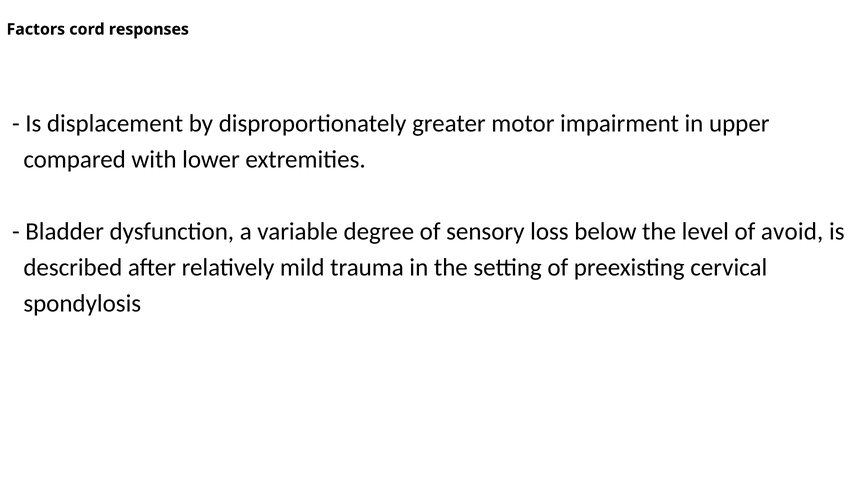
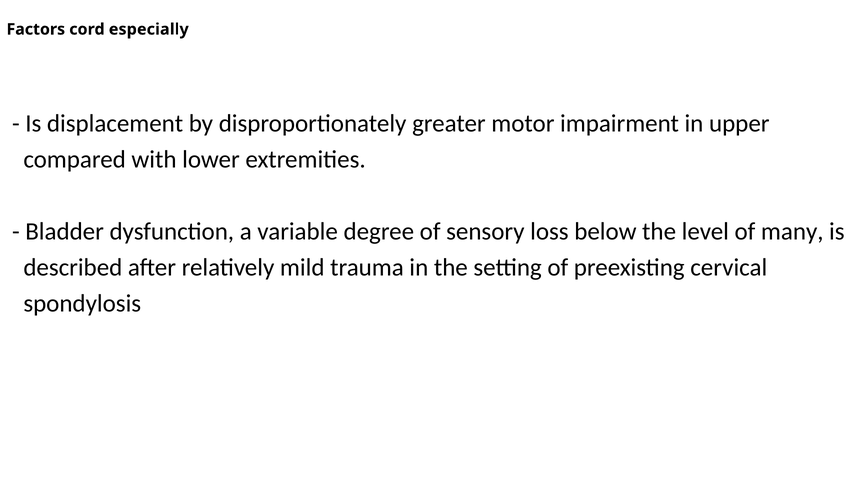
responses: responses -> especially
avoid: avoid -> many
